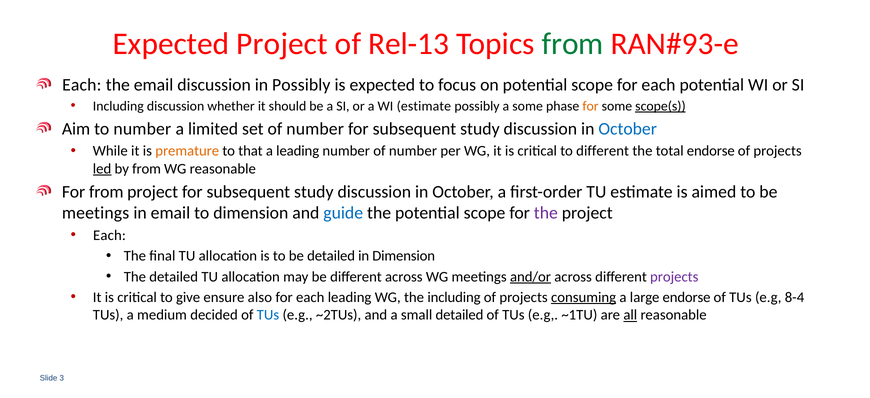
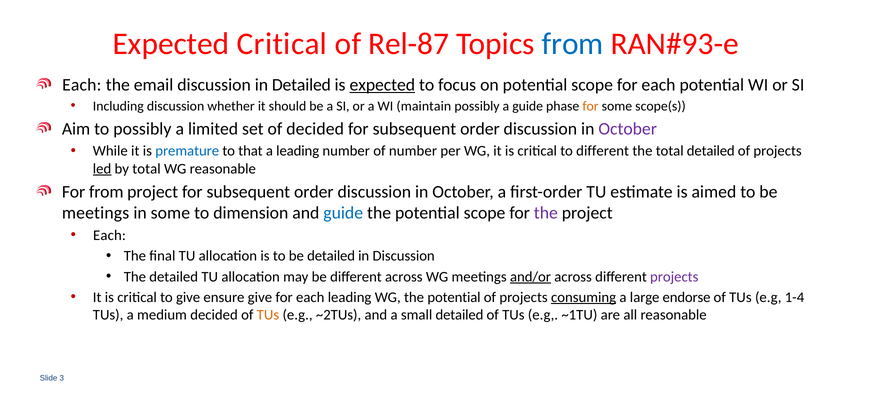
Expected Project: Project -> Critical
Rel-13: Rel-13 -> Rel-87
from at (573, 44) colour: green -> blue
in Possibly: Possibly -> Detailed
expected at (382, 85) underline: none -> present
WI estimate: estimate -> maintain
a some: some -> guide
scope(s underline: present -> none
to number: number -> possibly
set of number: number -> decided
study at (480, 129): study -> order
October at (628, 129) colour: blue -> purple
premature colour: orange -> blue
total endorse: endorse -> detailed
by from: from -> total
project for subsequent study: study -> order
in email: email -> some
in Dimension: Dimension -> Discussion
ensure also: also -> give
WG the including: including -> potential
8-4: 8-4 -> 1-4
TUs at (268, 315) colour: blue -> orange
all underline: present -> none
